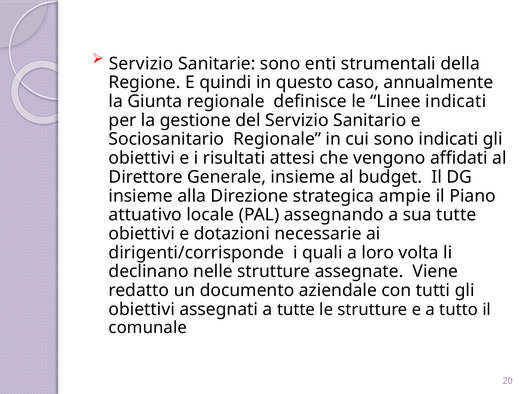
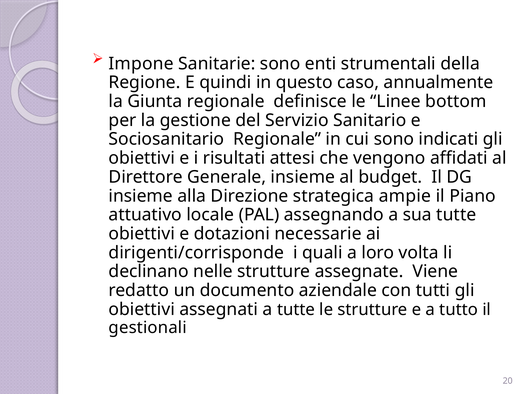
Servizio at (141, 64): Servizio -> Impone
Linee indicati: indicati -> bottom
comunale: comunale -> gestionali
